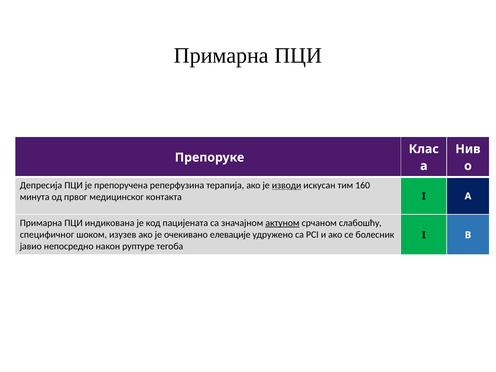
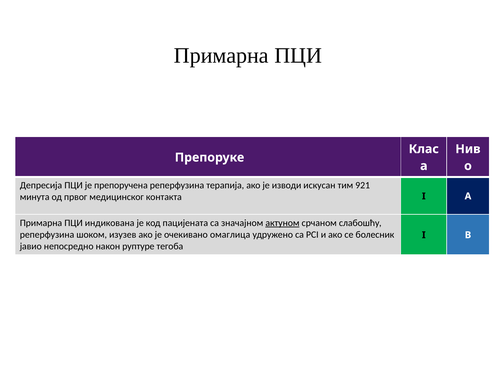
изводи underline: present -> none
160: 160 -> 921
специфичног at (47, 235): специфичног -> реперфузина
елевације: елевације -> омаглица
